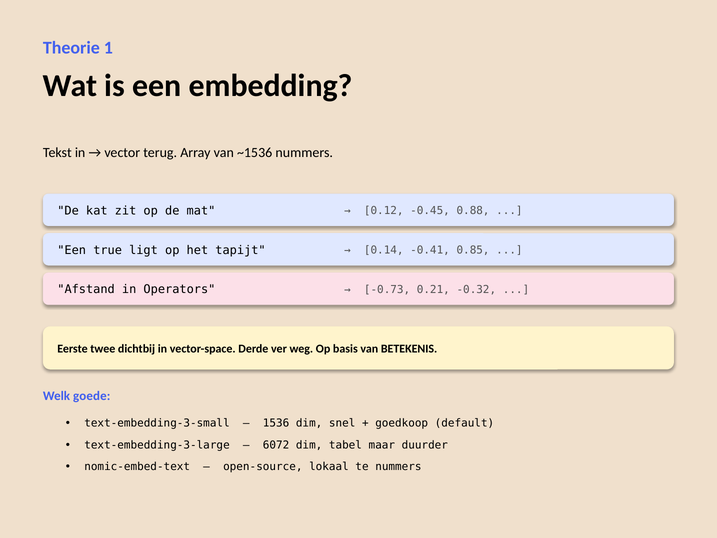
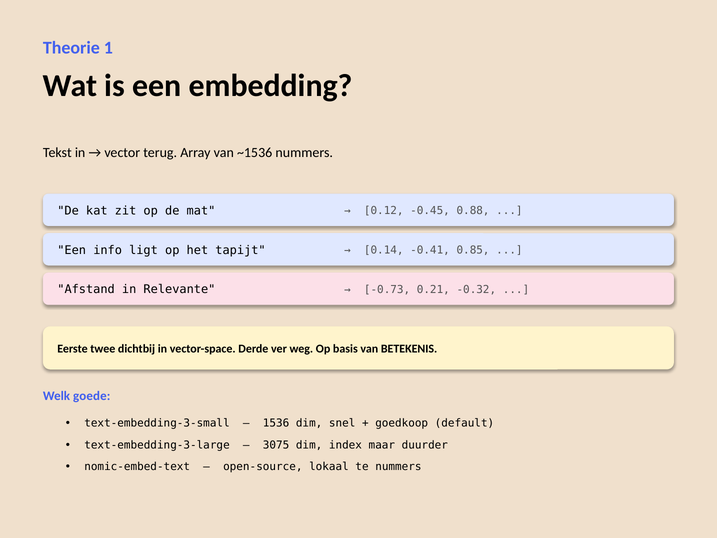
true: true -> info
Operators: Operators -> Relevante
6072: 6072 -> 3075
tabel: tabel -> index
